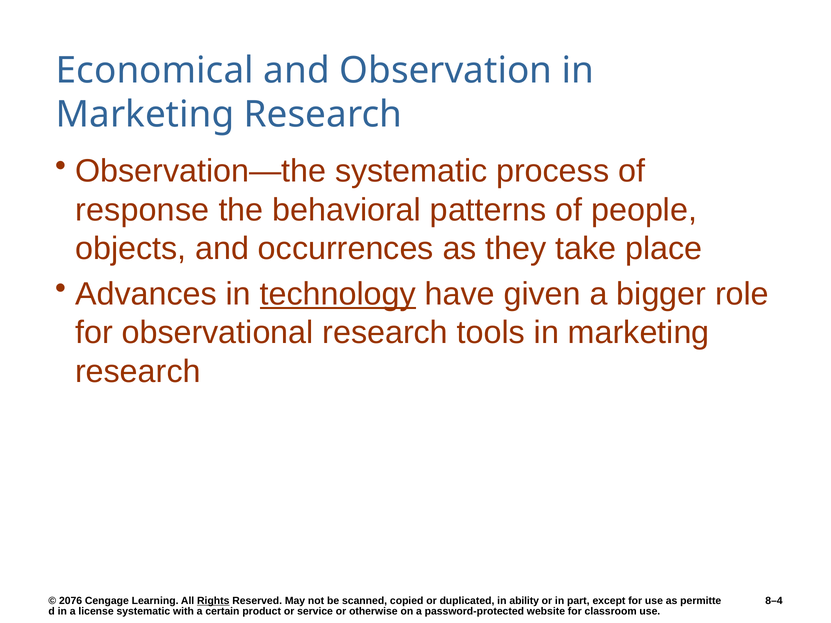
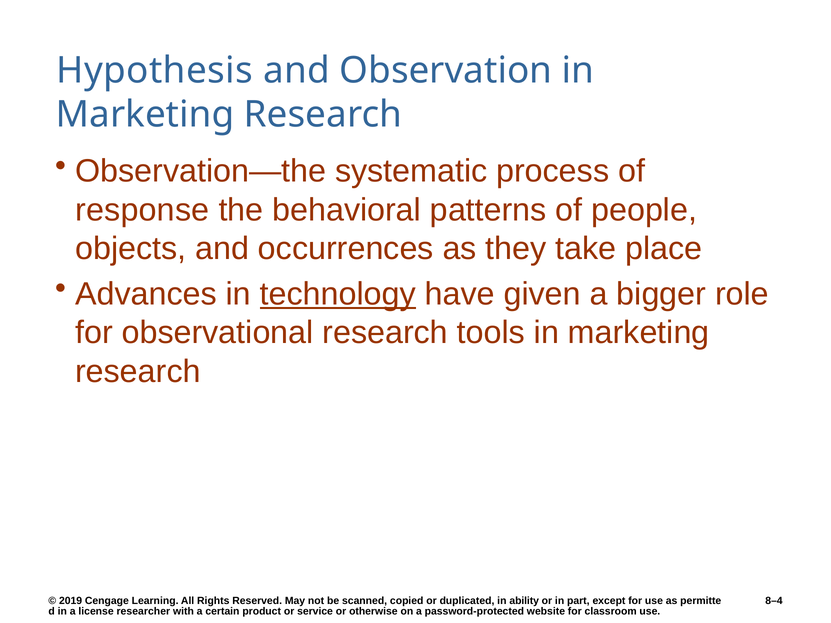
Economical: Economical -> Hypothesis
2076: 2076 -> 2019
Rights underline: present -> none
license systematic: systematic -> researcher
